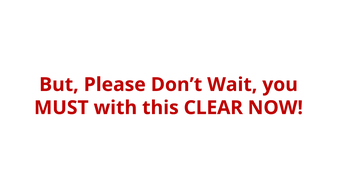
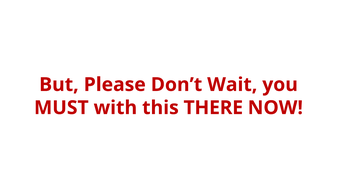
CLEAR: CLEAR -> THERE
